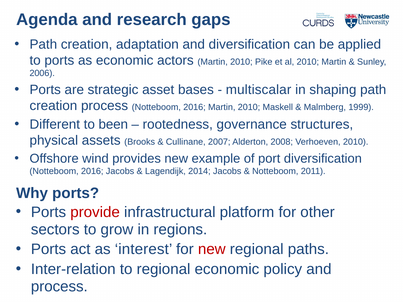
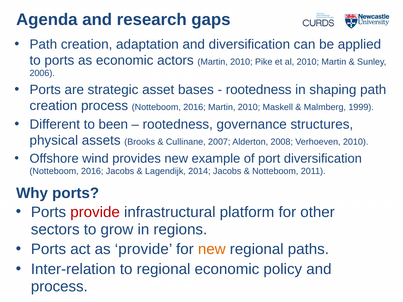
multiscalar at (259, 90): multiscalar -> rootedness
as interest: interest -> provide
new at (212, 250) colour: red -> orange
